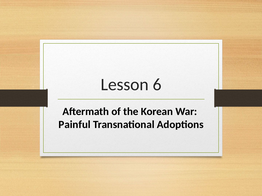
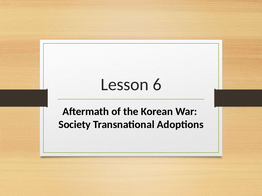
Painful: Painful -> Society
